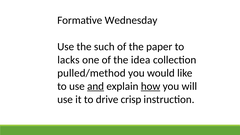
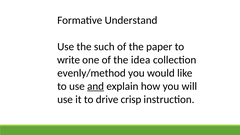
Wednesday: Wednesday -> Understand
lacks: lacks -> write
pulled/method: pulled/method -> evenly/method
how underline: present -> none
